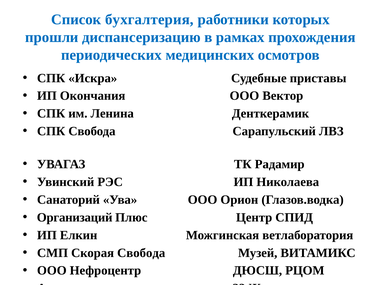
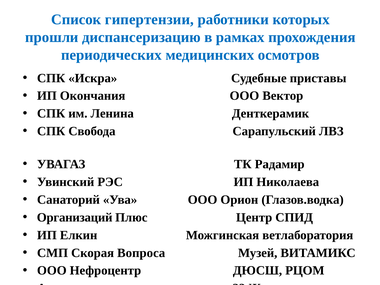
бухгалтерия: бухгалтерия -> гипертензии
Скорая Свобода: Свобода -> Вопроса
